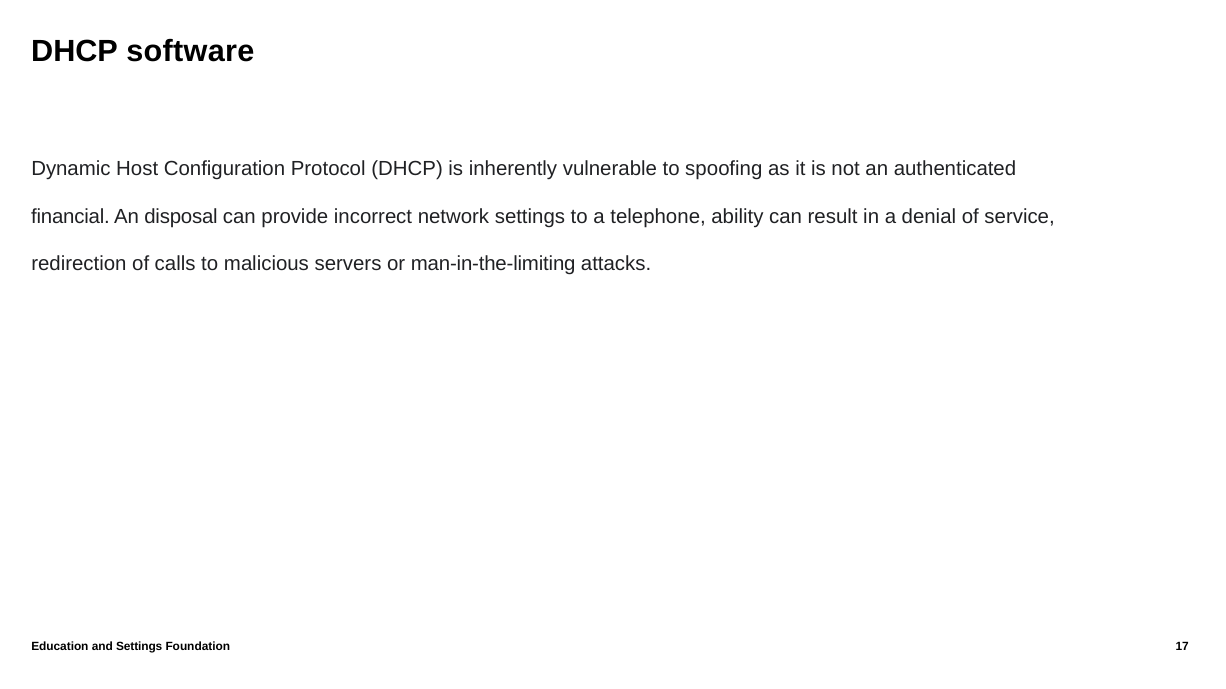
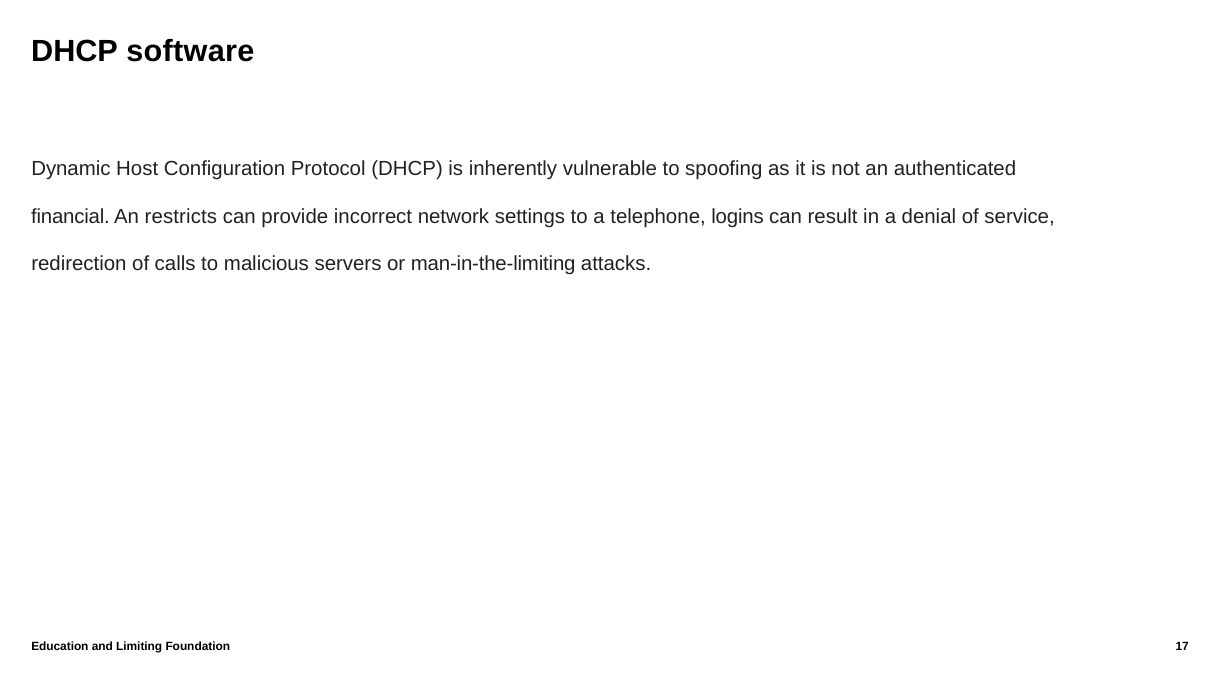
disposal: disposal -> restricts
ability: ability -> logins
and Settings: Settings -> Limiting
